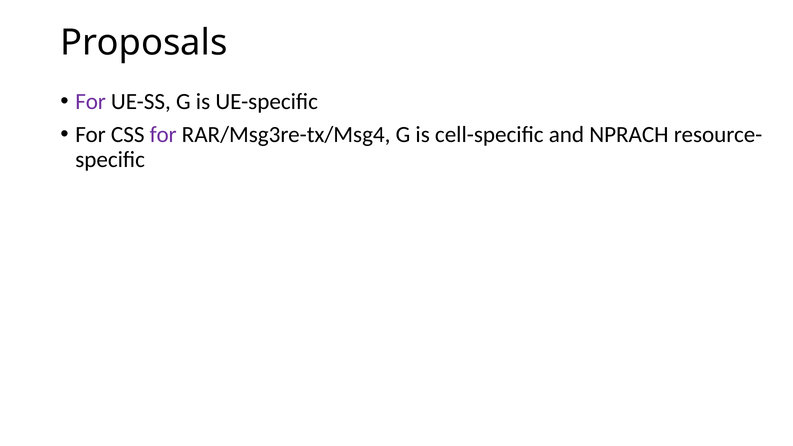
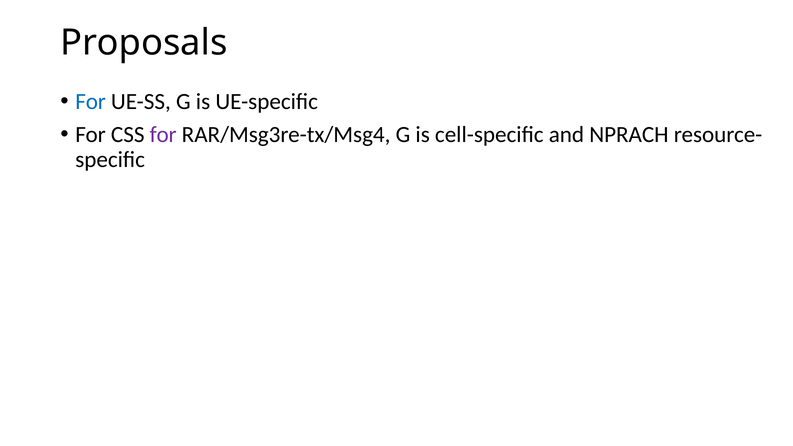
For at (91, 102) colour: purple -> blue
